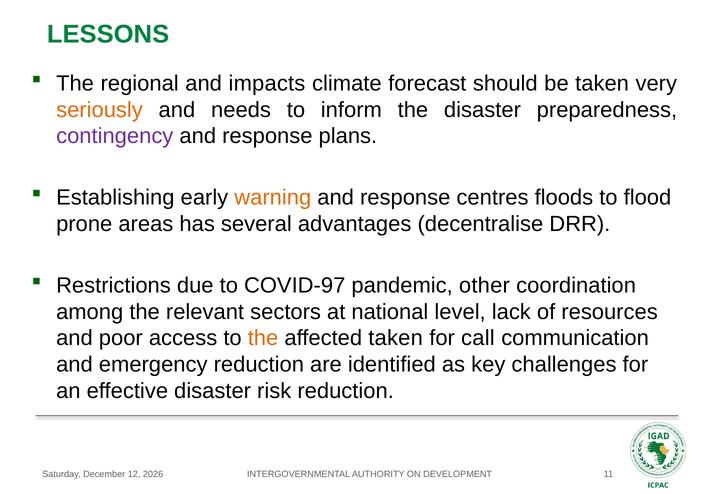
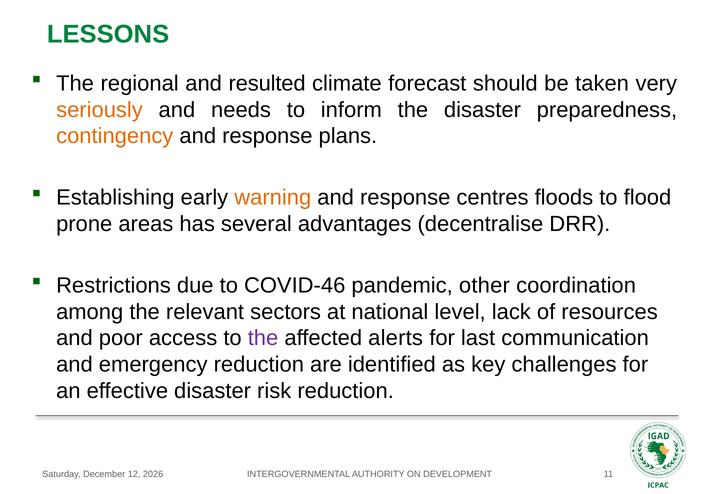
impacts: impacts -> resulted
contingency colour: purple -> orange
COVID-97: COVID-97 -> COVID-46
the at (263, 338) colour: orange -> purple
affected taken: taken -> alerts
call: call -> last
